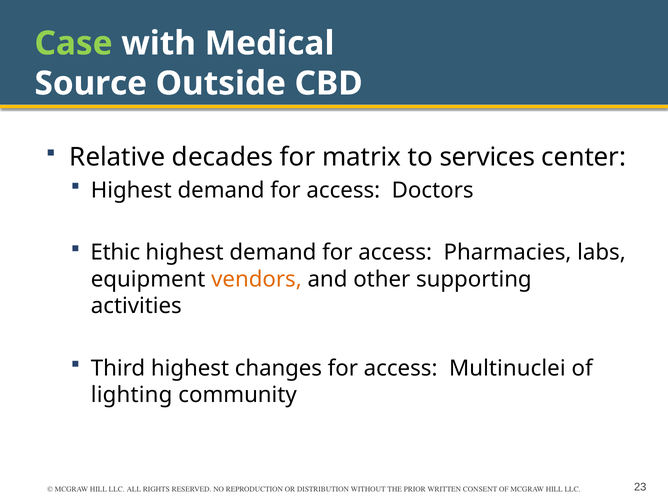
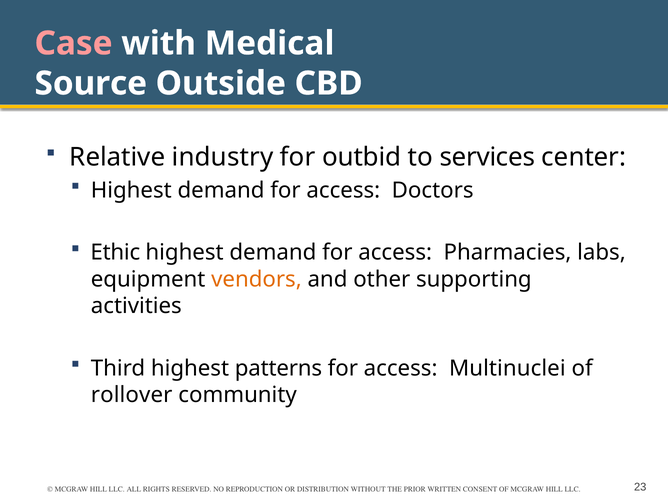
Case colour: light green -> pink
decades: decades -> industry
matrix: matrix -> outbid
changes: changes -> patterns
lighting: lighting -> rollover
